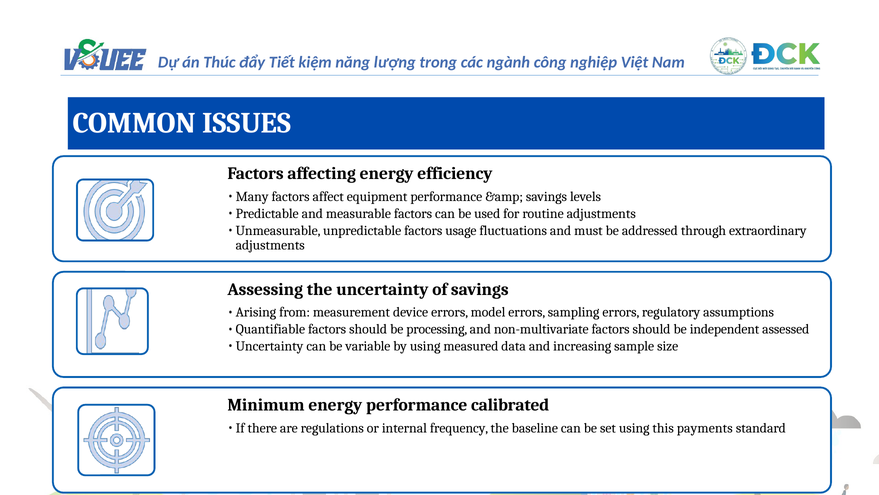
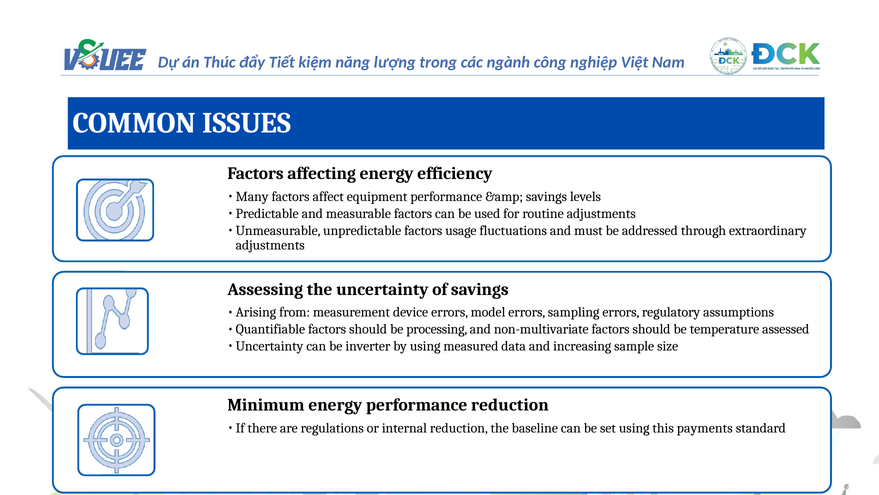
independent: independent -> temperature
variable: variable -> inverter
performance calibrated: calibrated -> reduction
internal frequency: frequency -> reduction
